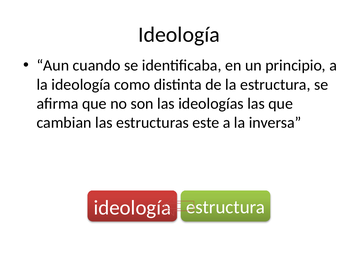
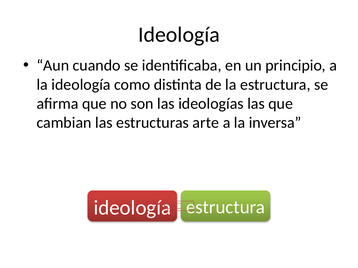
este: este -> arte
